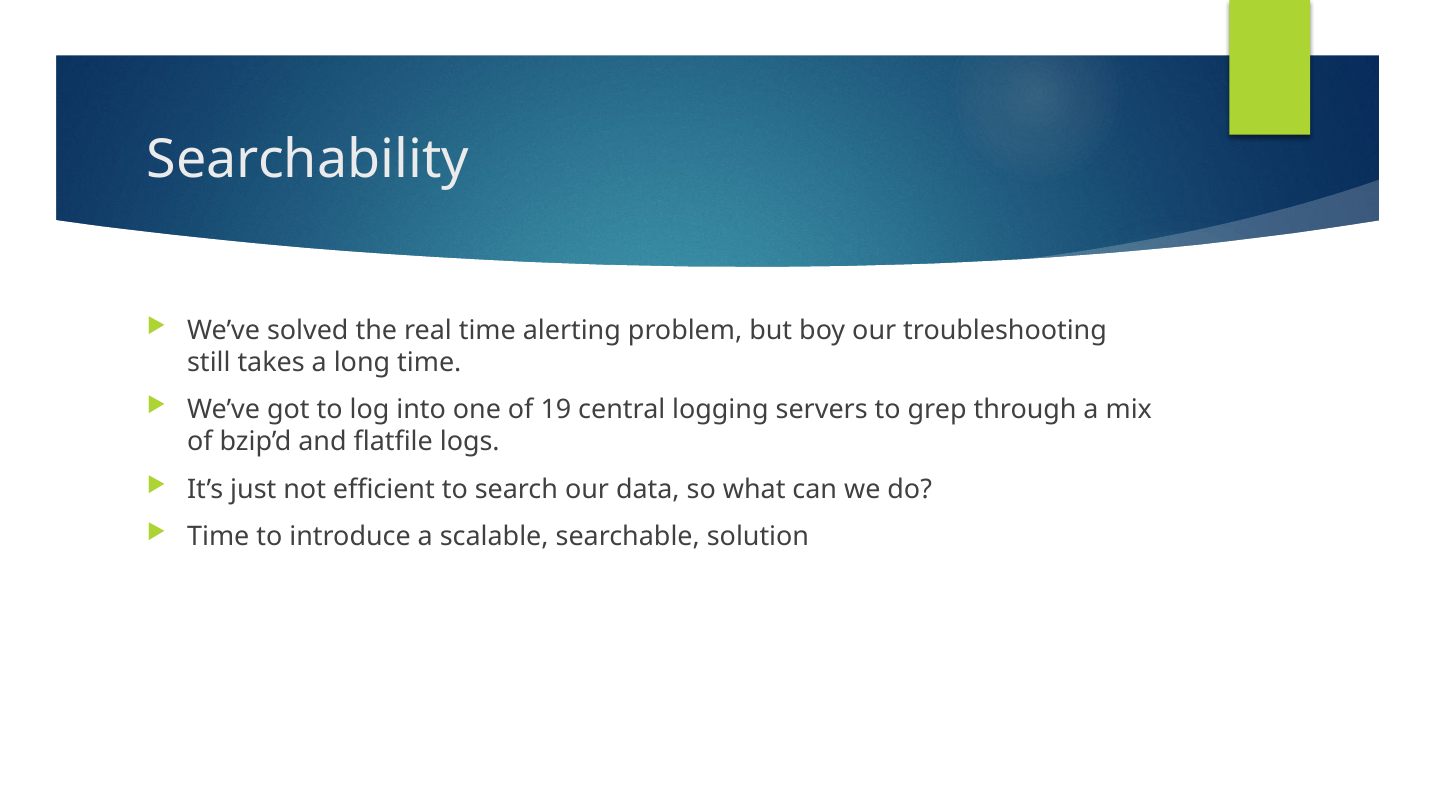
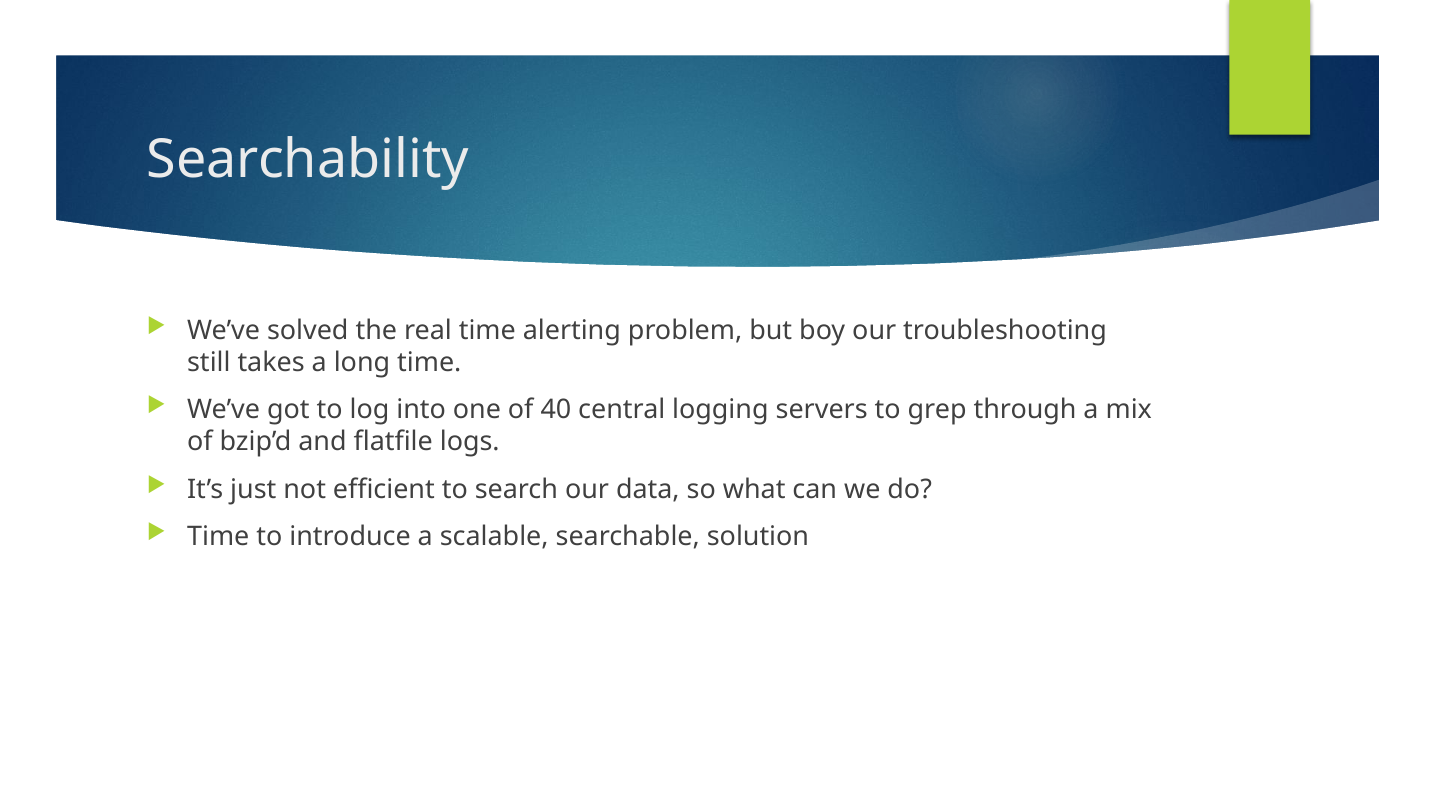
19: 19 -> 40
